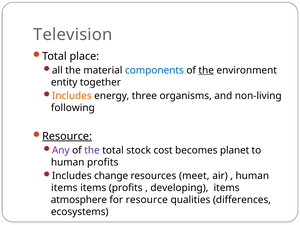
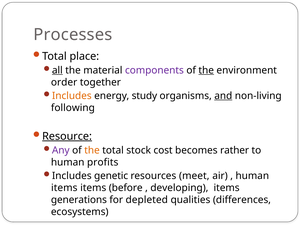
Television: Television -> Processes
all underline: none -> present
components colour: blue -> purple
entity: entity -> order
three: three -> study
and underline: none -> present
the at (92, 150) colour: purple -> orange
planet: planet -> rather
change: change -> genetic
items profits: profits -> before
atmosphere: atmosphere -> generations
for resource: resource -> depleted
